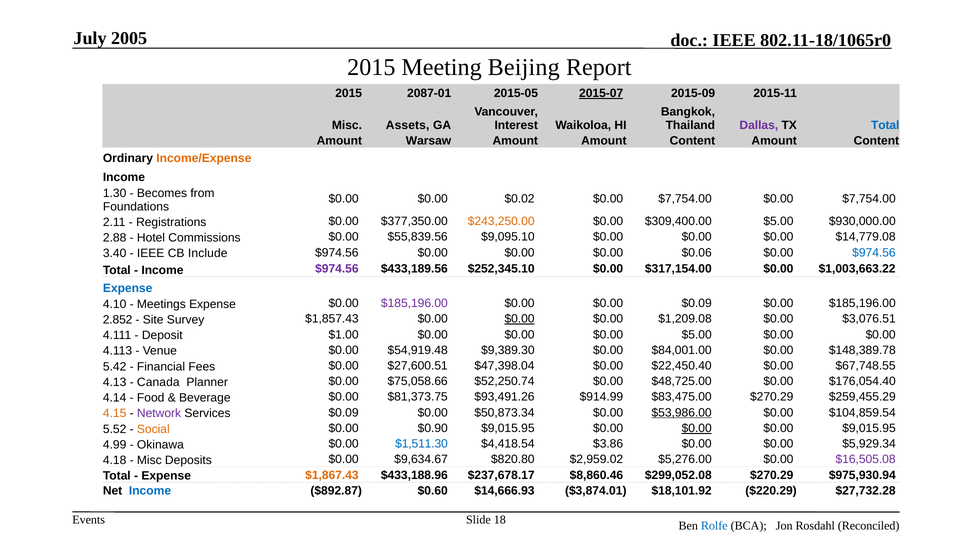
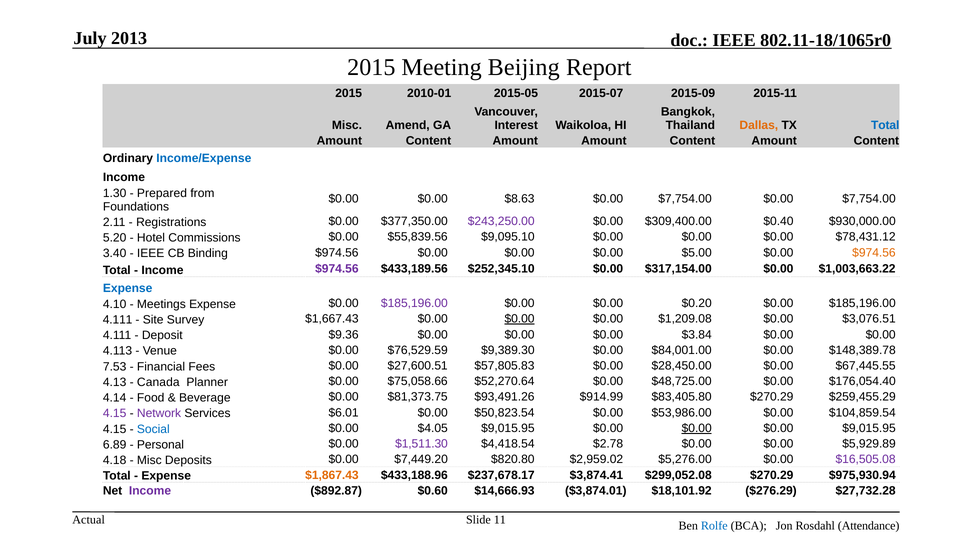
2005: 2005 -> 2013
2087-01: 2087-01 -> 2010-01
2015-07 underline: present -> none
Assets: Assets -> Amend
Dallas colour: purple -> orange
Warsaw at (428, 141): Warsaw -> Content
Income/Expense colour: orange -> blue
Becomes: Becomes -> Prepared
$0.02: $0.02 -> $8.63
$243,250.00 colour: orange -> purple
$309,400.00 $5.00: $5.00 -> $0.40
2.88: 2.88 -> 5.20
$14,779.08: $14,779.08 -> $78,431.12
Include: Include -> Binding
$0.06: $0.06 -> $5.00
$974.56 at (874, 253) colour: blue -> orange
$0.00 $0.09: $0.09 -> $0.20
2.852 at (118, 320): 2.852 -> 4.111
$1,857.43: $1,857.43 -> $1,667.43
$1.00: $1.00 -> $9.36
$0.00 $5.00: $5.00 -> $3.84
$54,919.48: $54,919.48 -> $76,529.59
5.42: 5.42 -> 7.53
$47,398.04: $47,398.04 -> $57,805.83
$22,450.40: $22,450.40 -> $28,450.00
$67,748.55: $67,748.55 -> $67,445.55
$52,250.74: $52,250.74 -> $52,270.64
$83,475.00: $83,475.00 -> $83,405.80
4.15 at (115, 414) colour: orange -> purple
Services $0.09: $0.09 -> $6.01
$50,873.34: $50,873.34 -> $50,823.54
$53,986.00 underline: present -> none
5.52 at (115, 429): 5.52 -> 4.15
Social colour: orange -> blue
$0.90: $0.90 -> $4.05
4.99: 4.99 -> 6.89
Okinawa: Okinawa -> Personal
$1,511.30 colour: blue -> purple
$3.86: $3.86 -> $2.78
$5,929.34: $5,929.34 -> $5,929.89
$9,634.67: $9,634.67 -> $7,449.20
$8,860.46: $8,860.46 -> $3,874.41
Income at (150, 491) colour: blue -> purple
$220.29: $220.29 -> $276.29
Events: Events -> Actual
18: 18 -> 11
Reconciled: Reconciled -> Attendance
